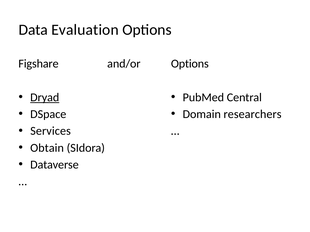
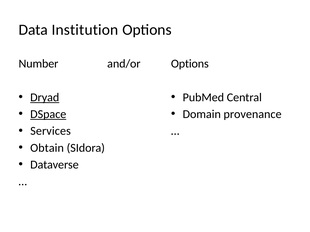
Evaluation: Evaluation -> Institution
Figshare: Figshare -> Number
researchers: researchers -> provenance
DSpace underline: none -> present
